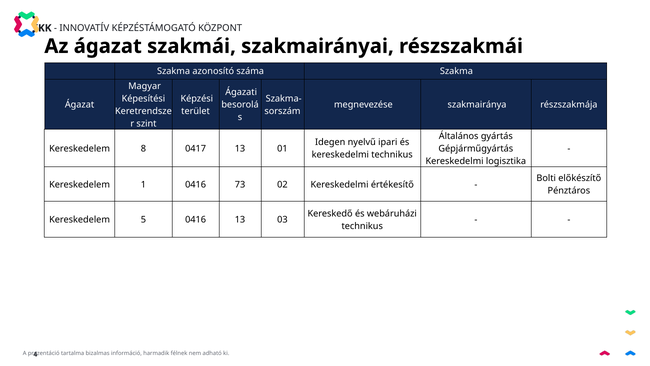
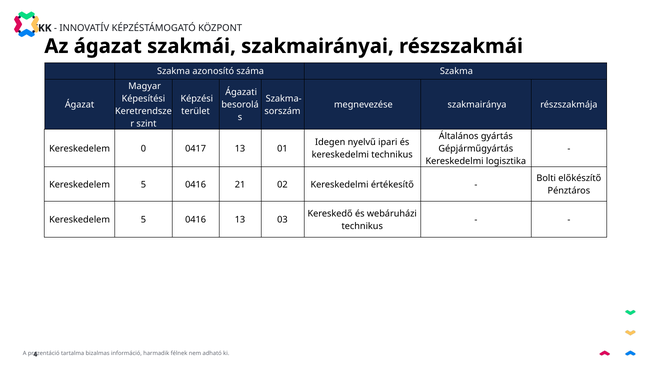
8: 8 -> 0
1 at (143, 184): 1 -> 5
73: 73 -> 21
